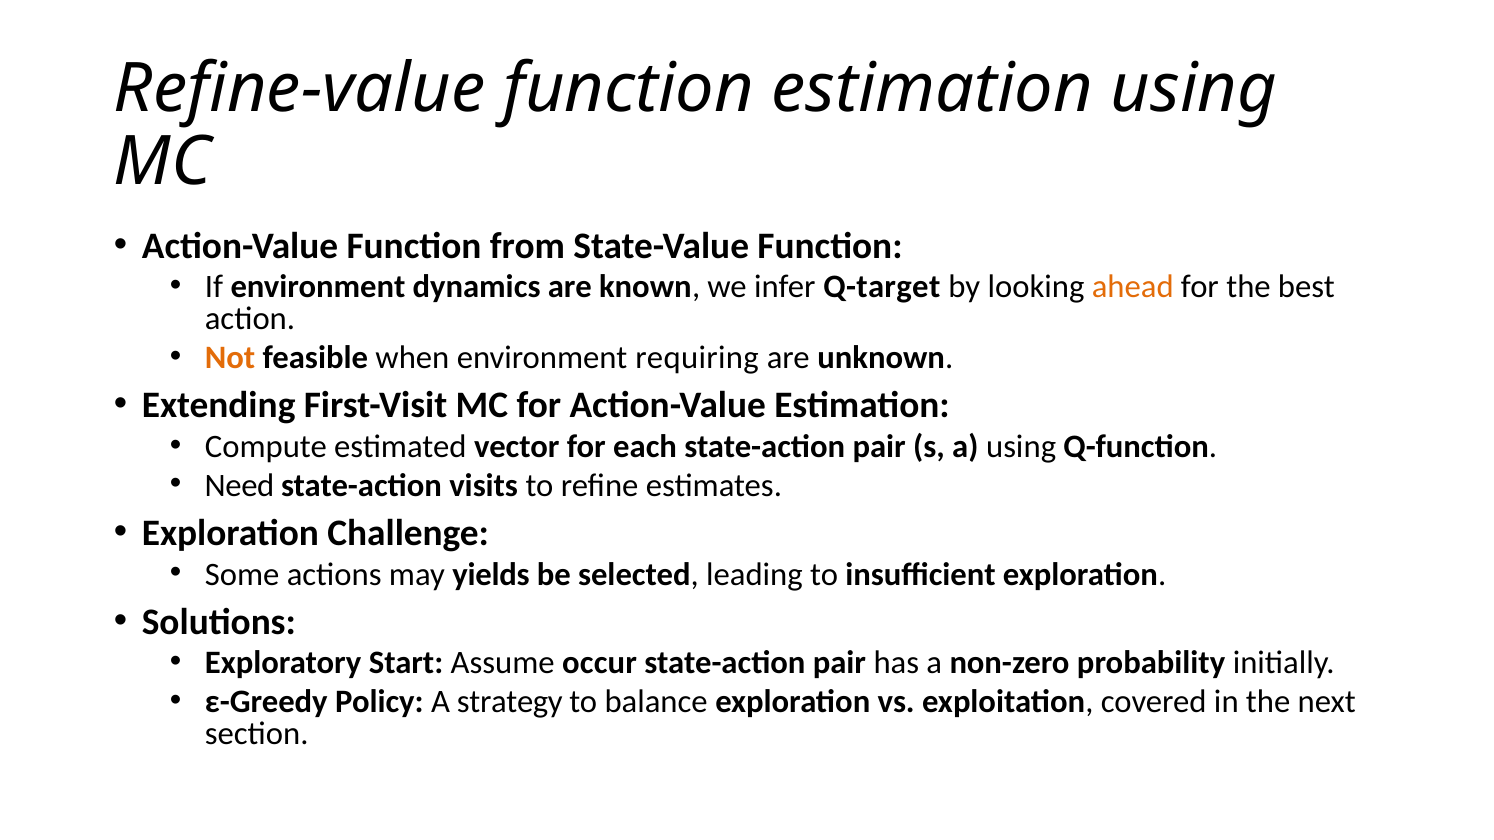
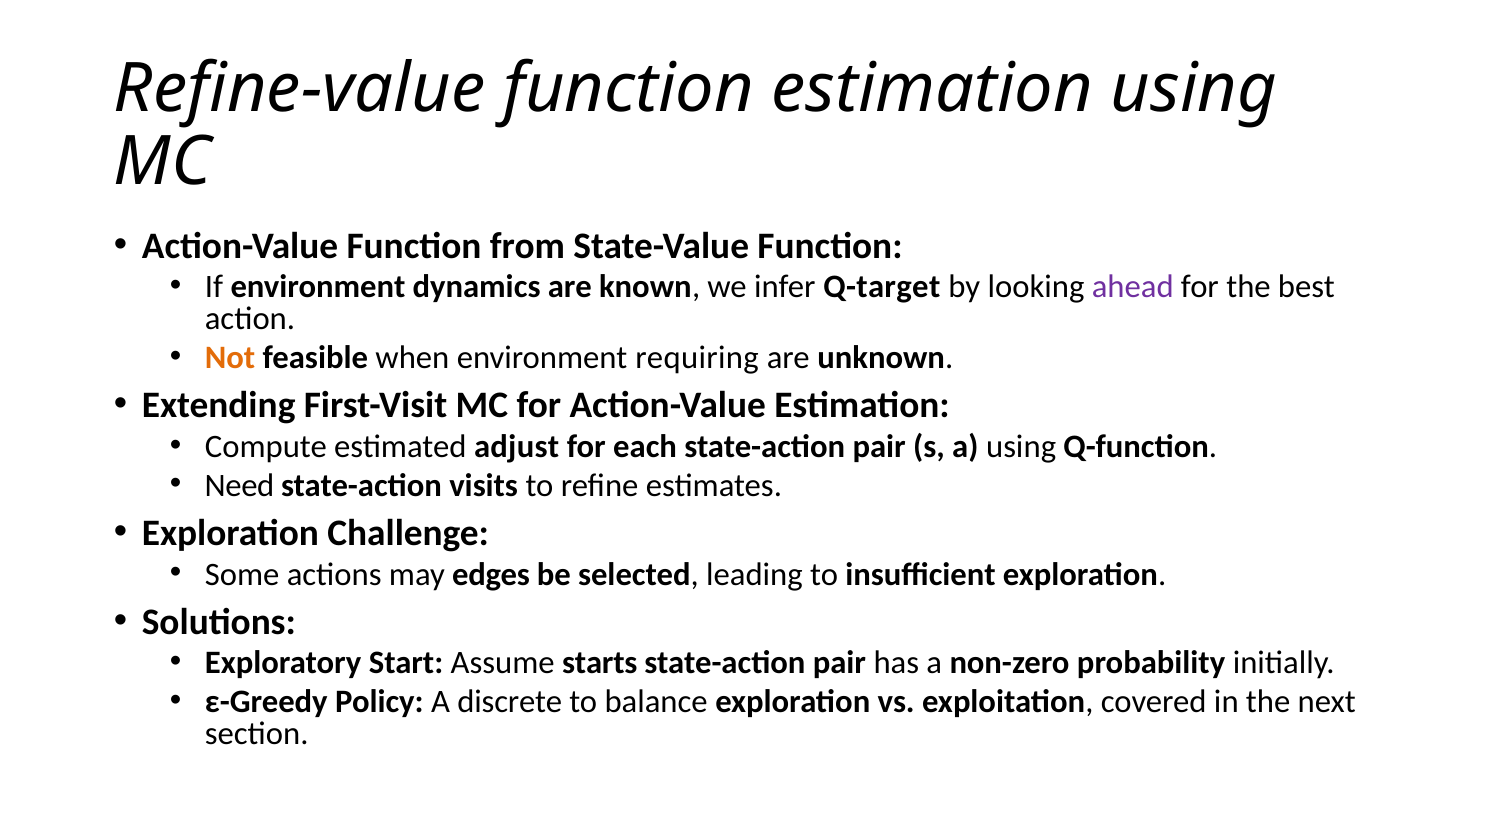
ahead colour: orange -> purple
vector: vector -> adjust
yields: yields -> edges
occur: occur -> starts
strategy: strategy -> discrete
